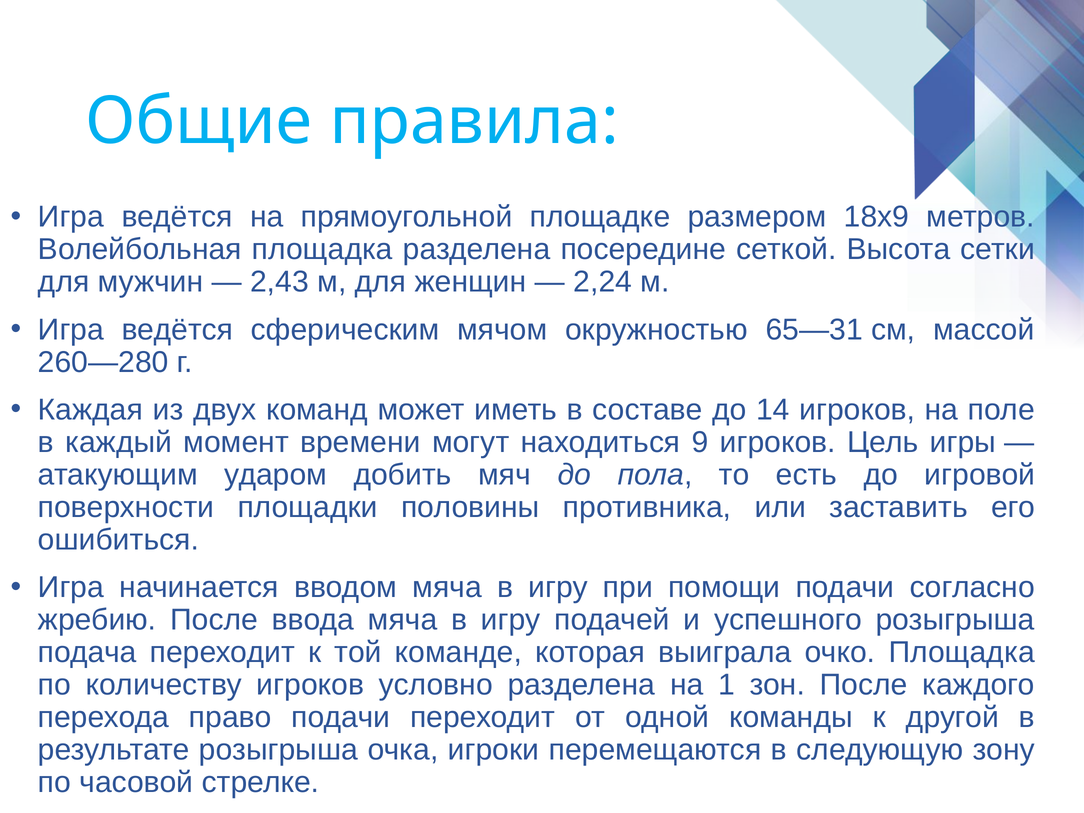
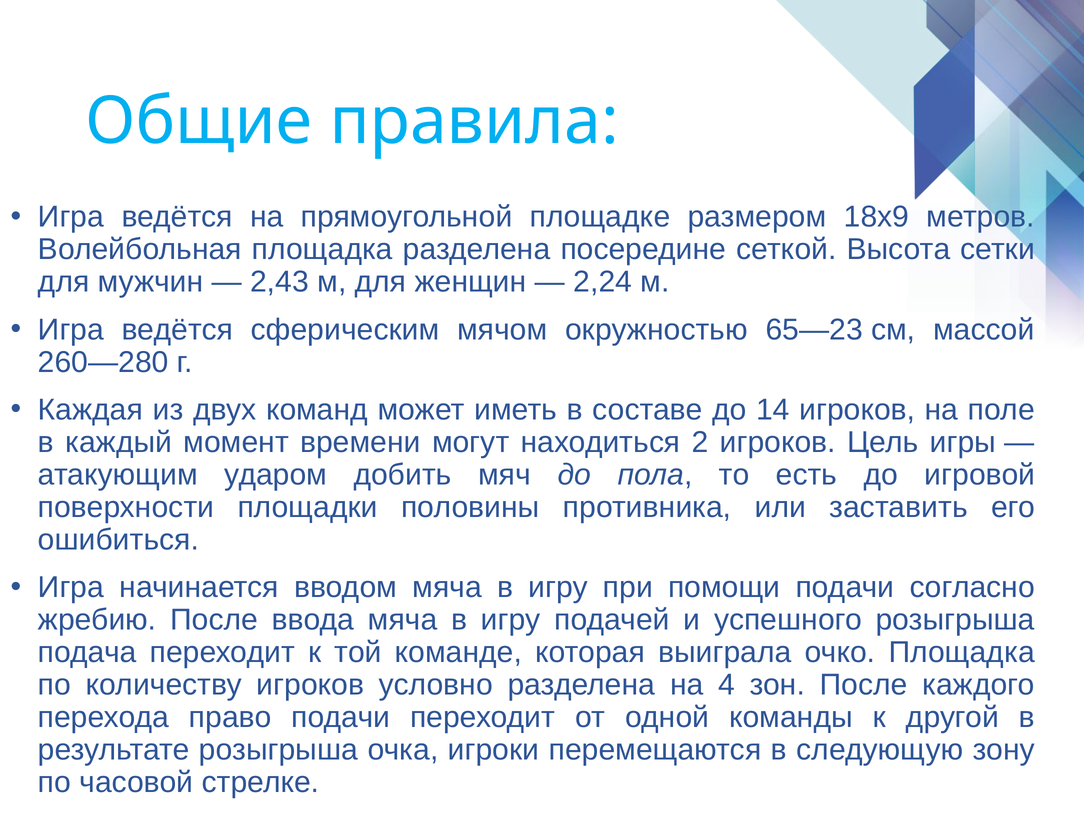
65—31: 65—31 -> 65—23
9: 9 -> 2
1: 1 -> 4
